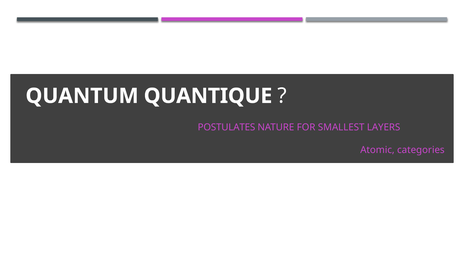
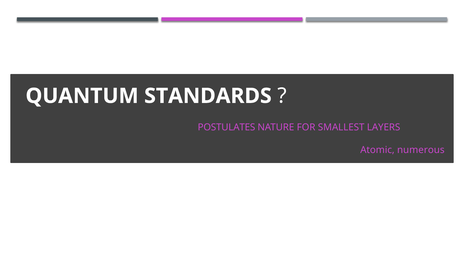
QUANTIQUE: QUANTIQUE -> STANDARDS
categories: categories -> numerous
